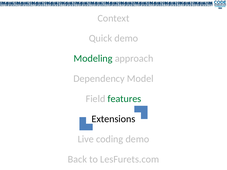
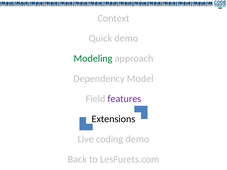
features colour: green -> purple
